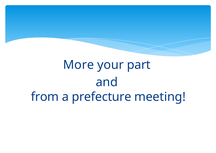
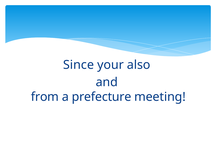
More: More -> Since
part: part -> also
